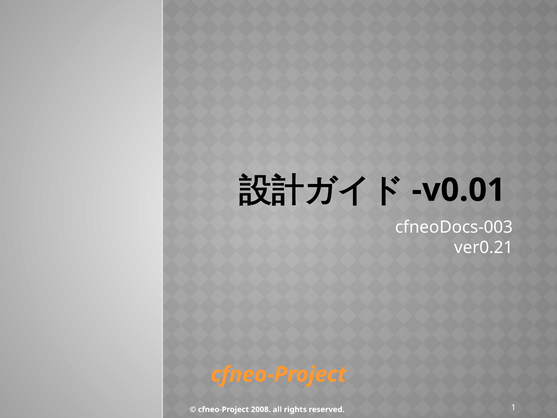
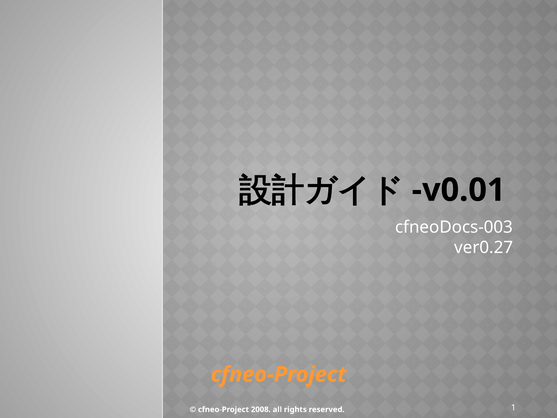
ver0.21: ver0.21 -> ver0.27
